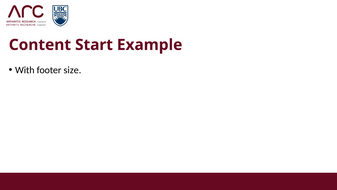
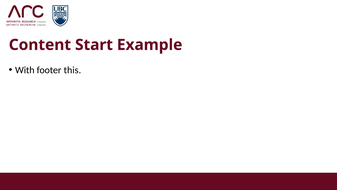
size: size -> this
